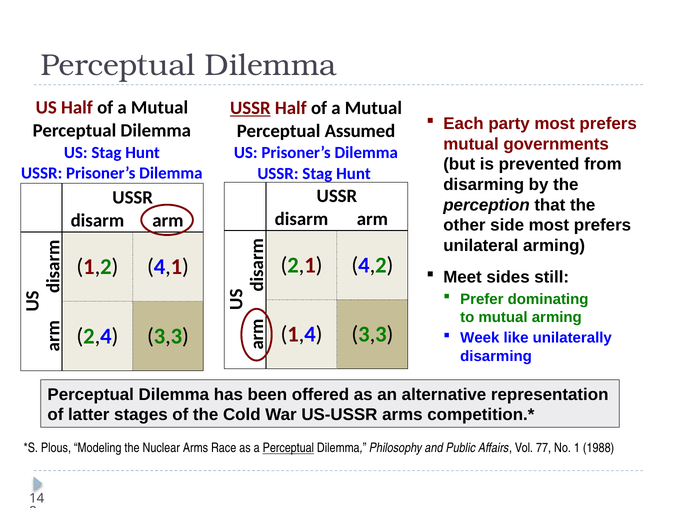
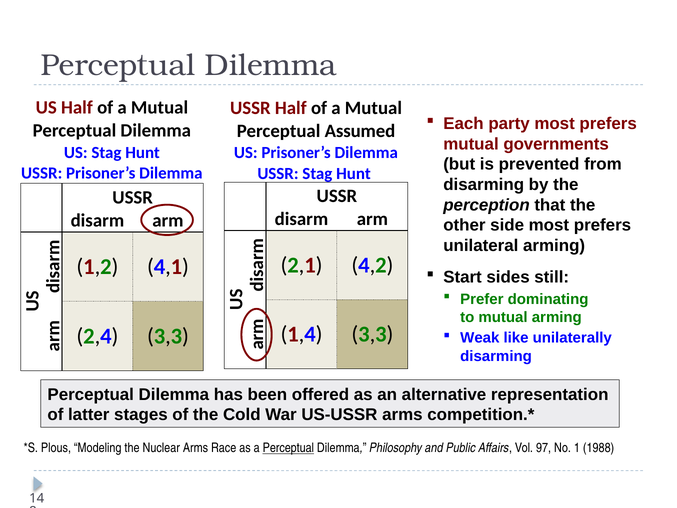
USSR at (250, 108) underline: present -> none
Meet: Meet -> Start
Week: Week -> Weak
77: 77 -> 97
